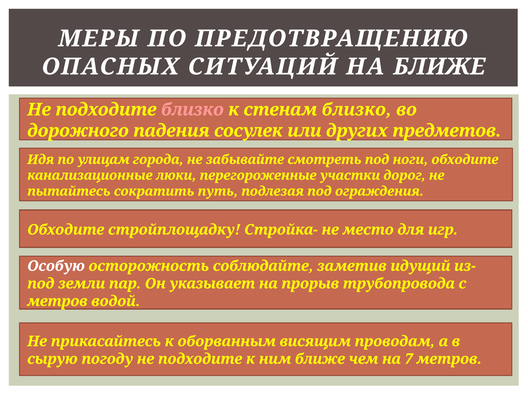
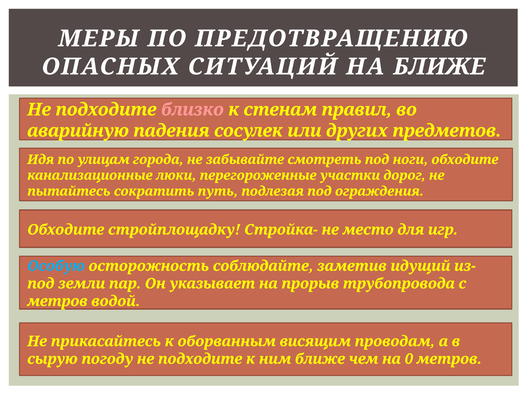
стенам близко: близко -> правил
дорожного: дорожного -> аварийную
Особую colour: white -> light blue
7: 7 -> 0
